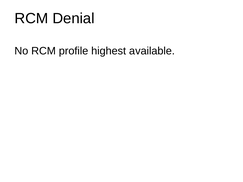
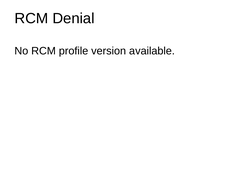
highest: highest -> version
